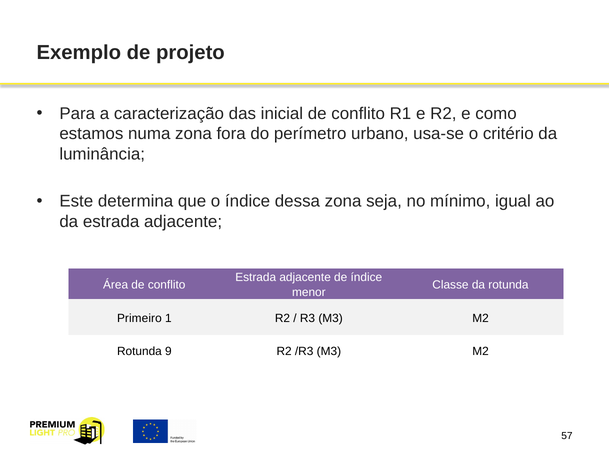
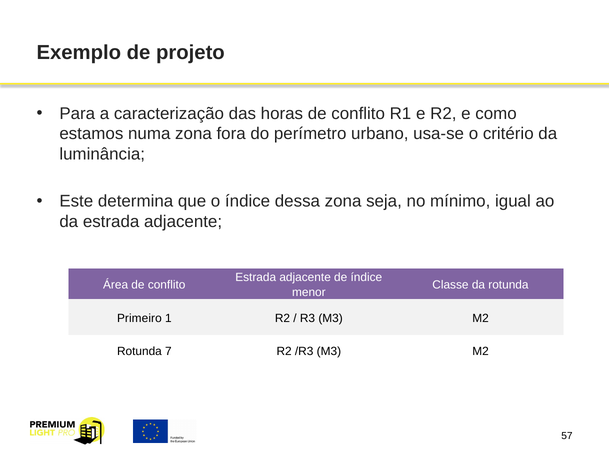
inicial: inicial -> horas
9: 9 -> 7
